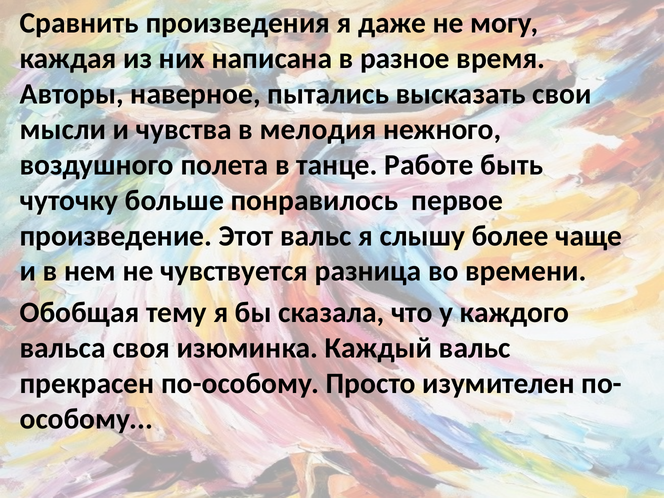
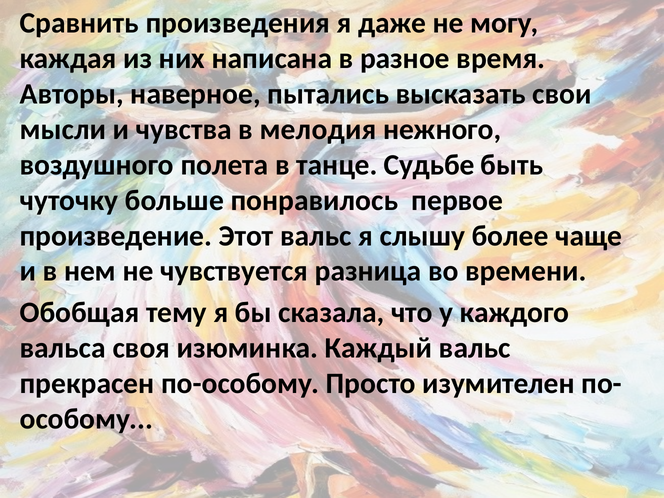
Работе: Работе -> Судьбе
